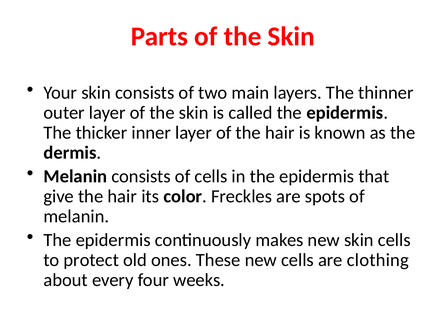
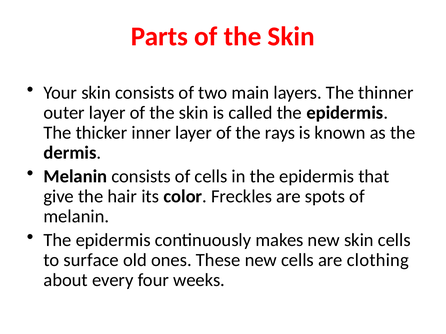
of the hair: hair -> rays
protect: protect -> surface
